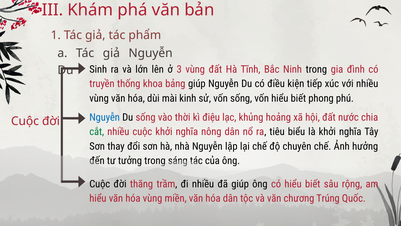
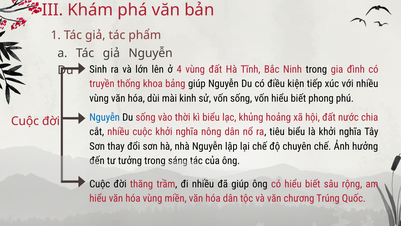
3: 3 -> 4
kì điệu: điệu -> biểu
cắt colour: green -> black
